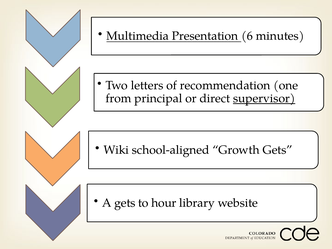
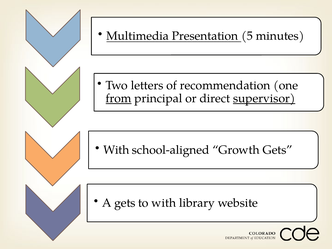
6: 6 -> 5
from underline: none -> present
Wiki at (116, 150): Wiki -> With
to hour: hour -> with
